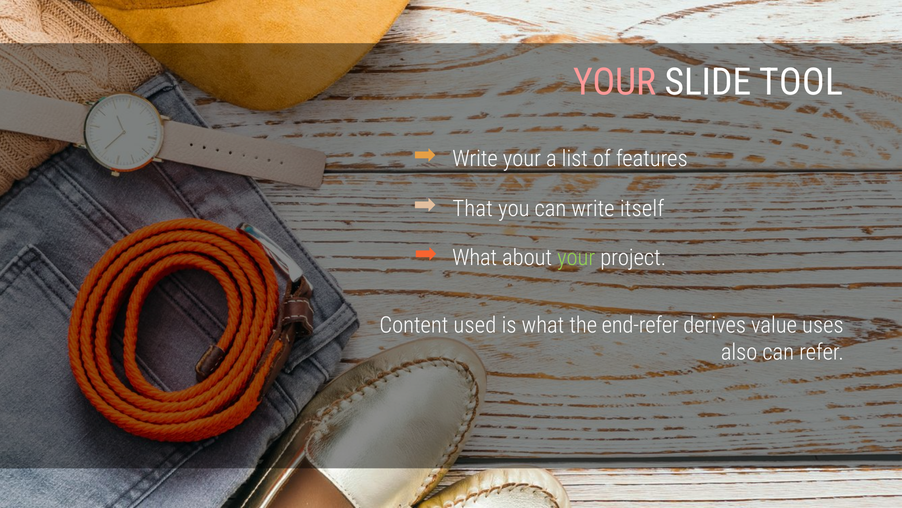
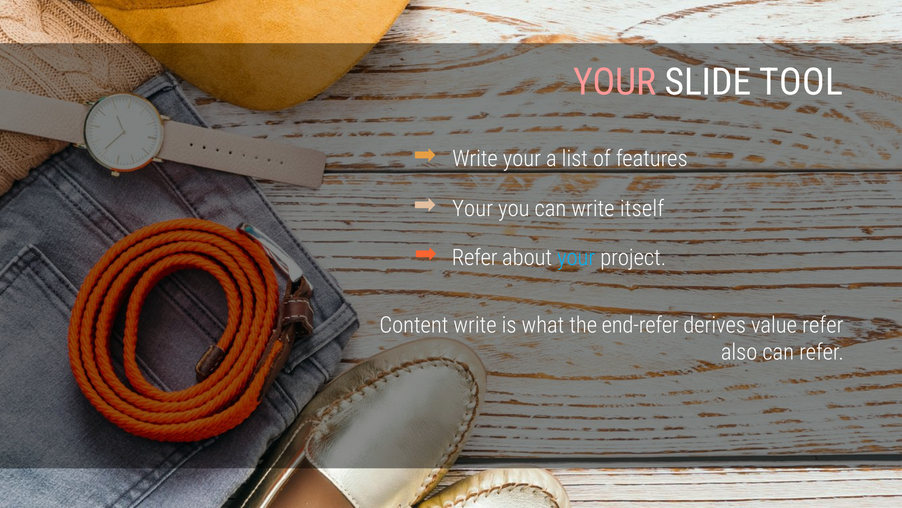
That at (473, 209): That -> Your
What at (475, 258): What -> Refer
your at (576, 258) colour: light green -> light blue
Content used: used -> write
value uses: uses -> refer
